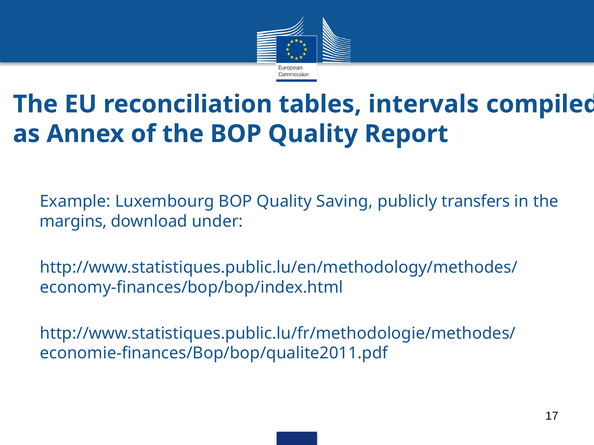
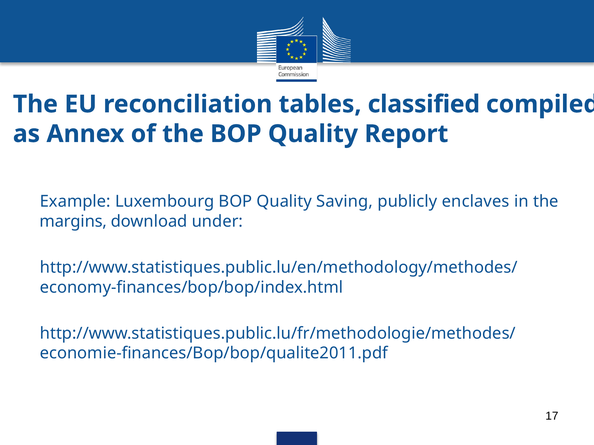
intervals: intervals -> classified
transfers: transfers -> enclaves
